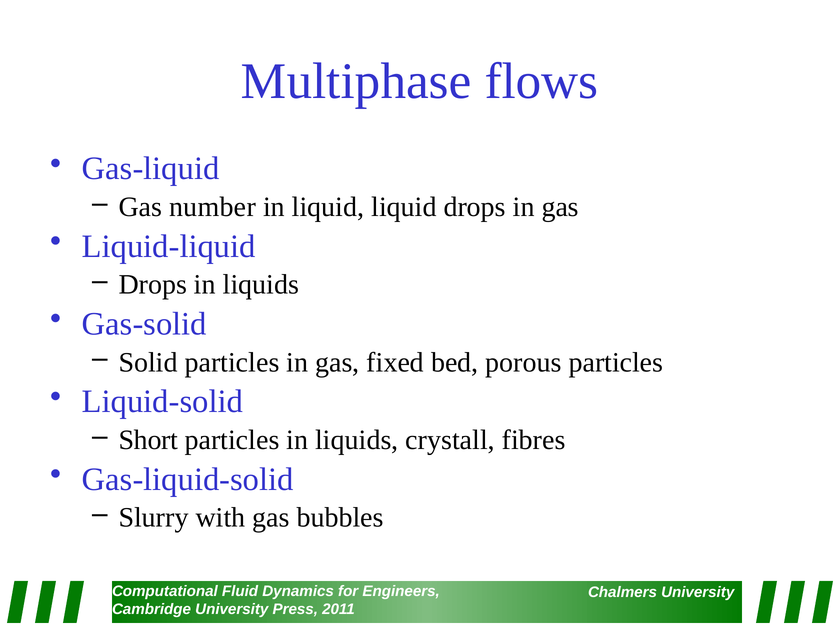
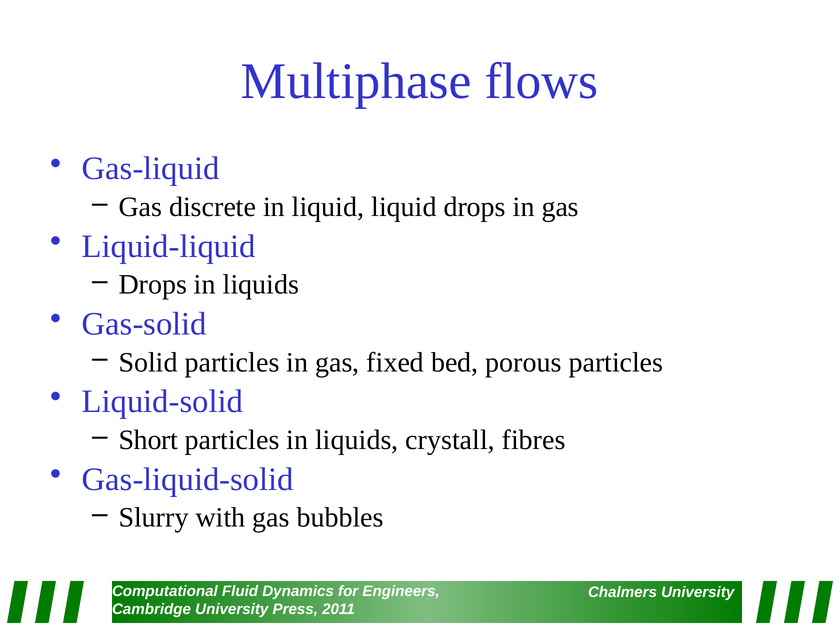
number: number -> discrete
